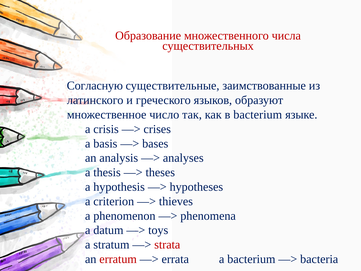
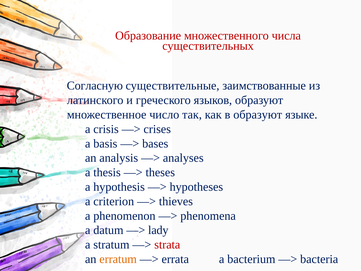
в bacterium: bacterium -> образуют
toys: toys -> lady
erratum colour: red -> orange
